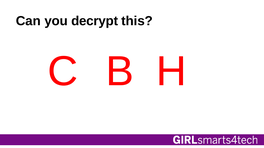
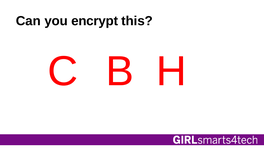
decrypt: decrypt -> encrypt
